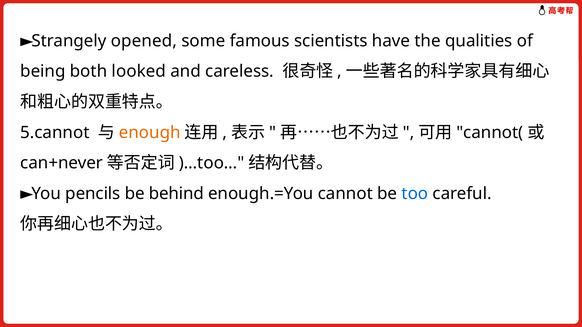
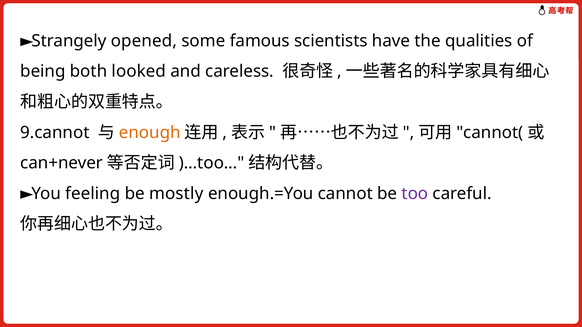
5.cannot: 5.cannot -> 9.cannot
pencils: pencils -> feeling
behind: behind -> mostly
too colour: blue -> purple
